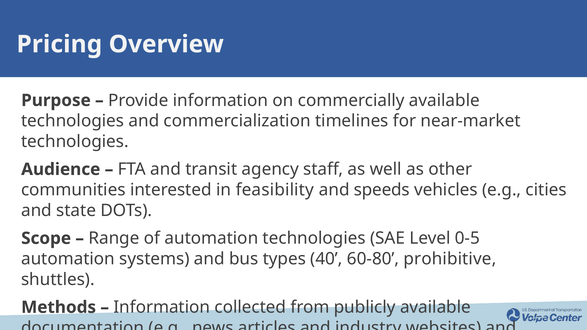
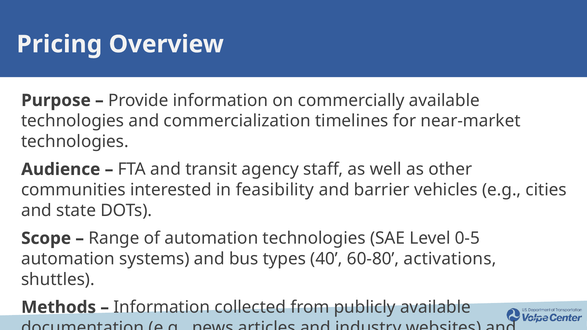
speeds: speeds -> barrier
prohibitive: prohibitive -> activations
